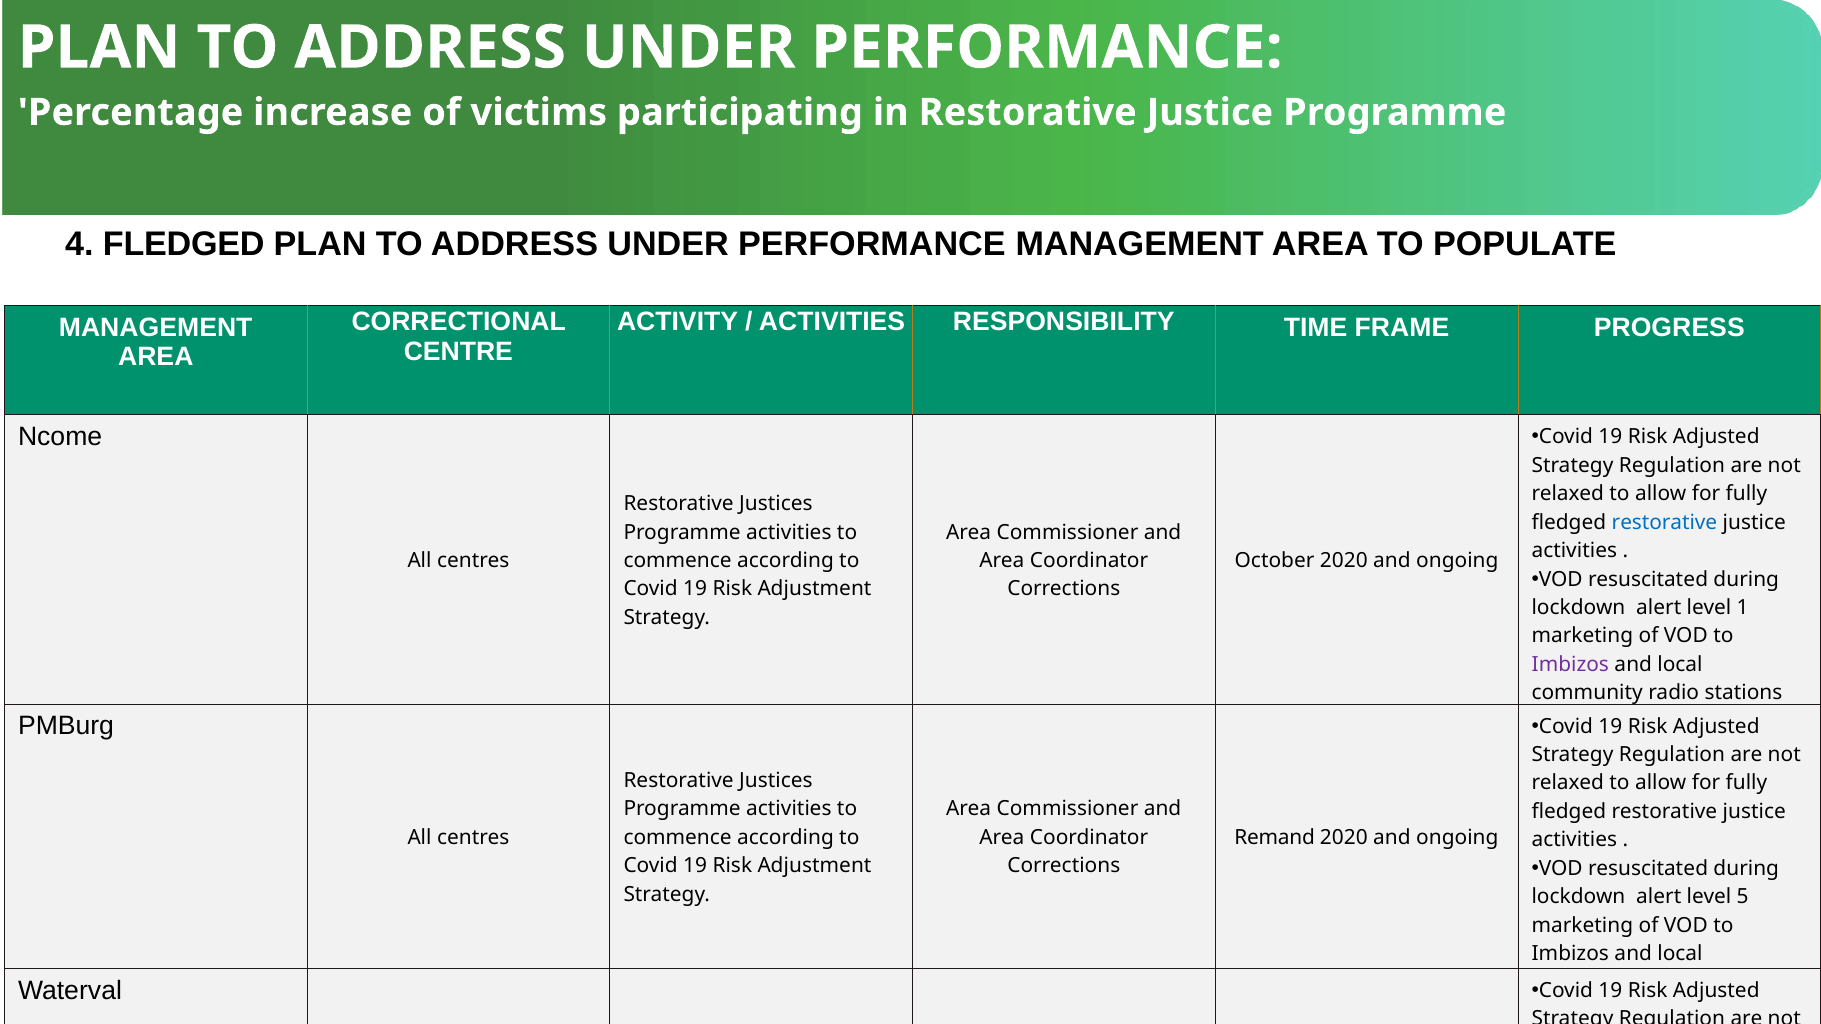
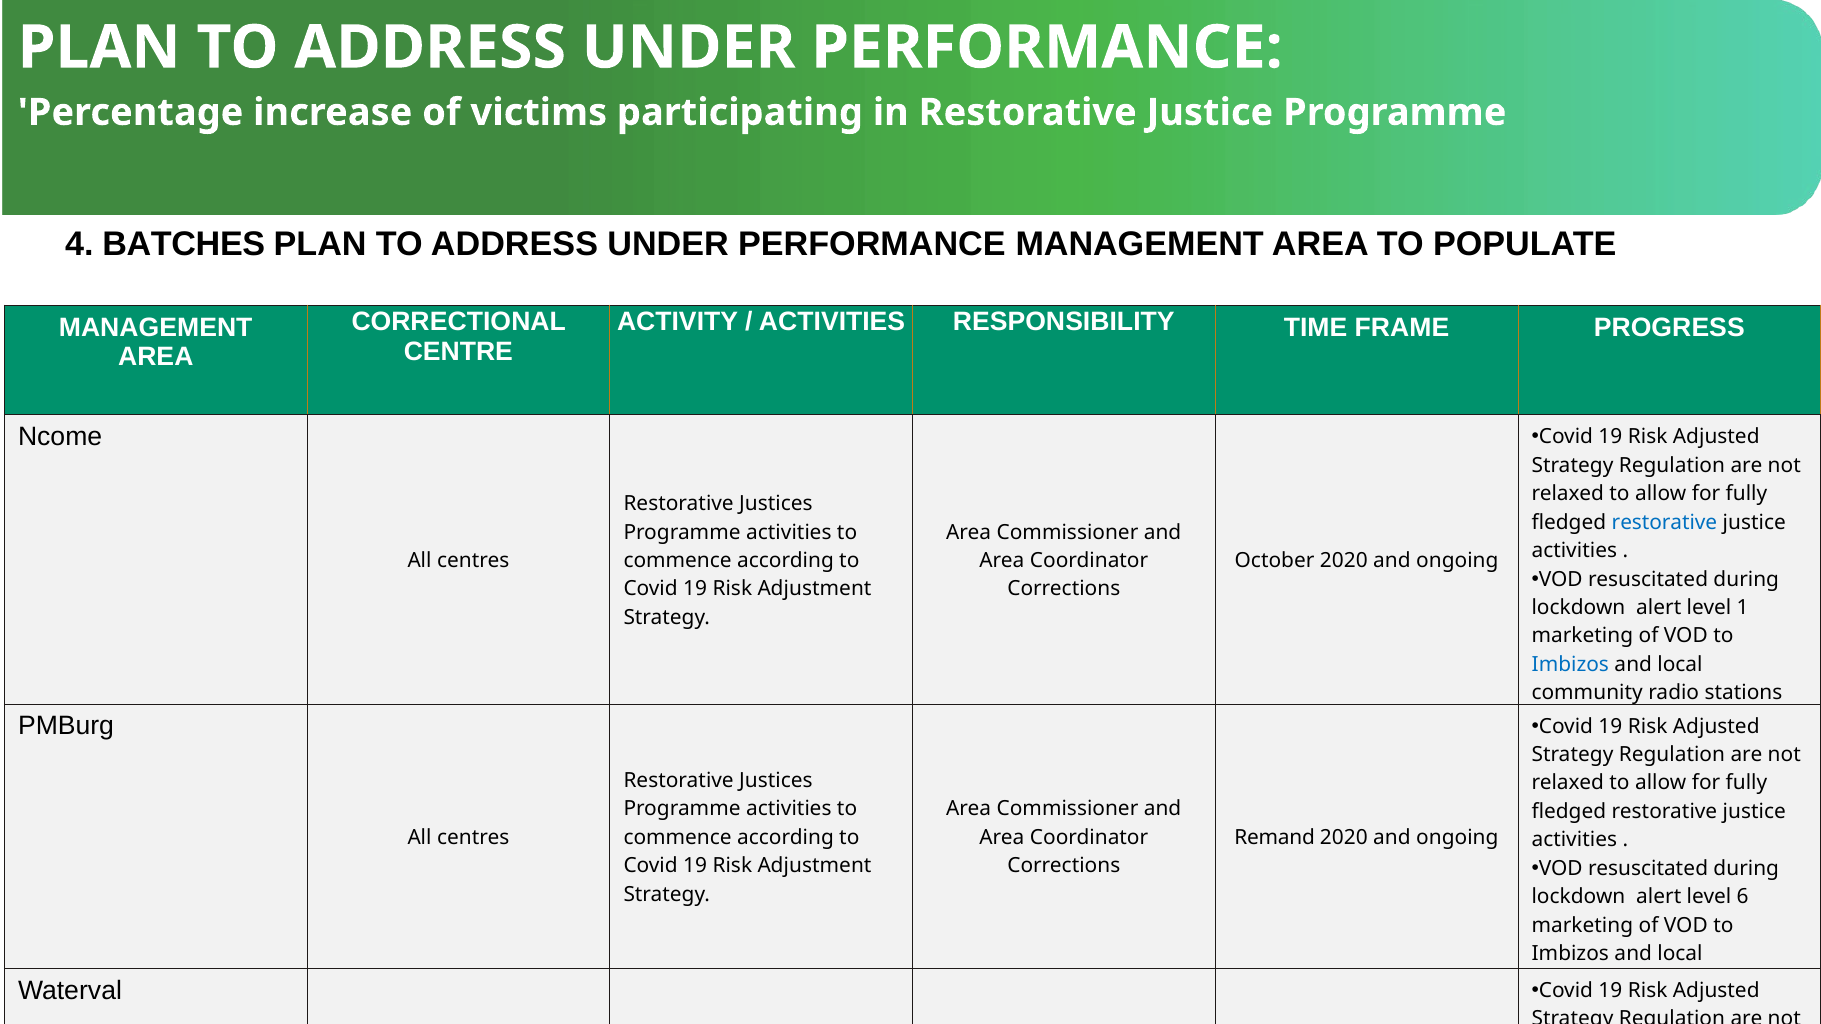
4 FLEDGED: FLEDGED -> BATCHES
Imbizos at (1570, 665) colour: purple -> blue
5: 5 -> 6
